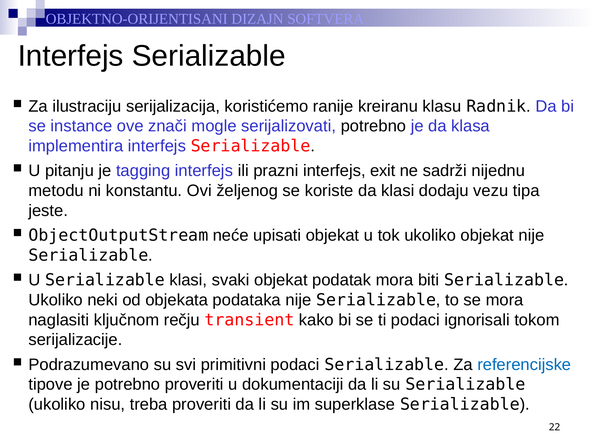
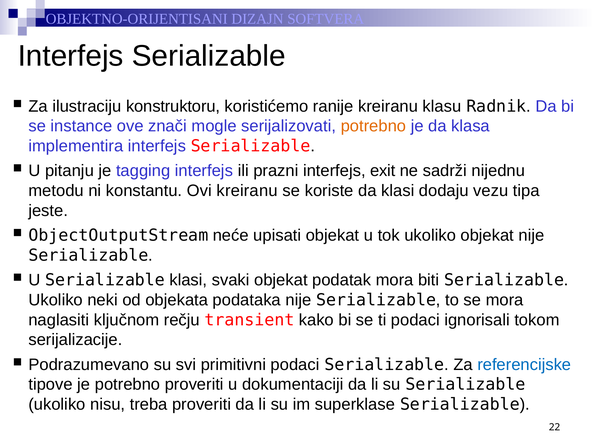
serijalizacija: serijalizacija -> konstruktoru
potrebno at (373, 126) colour: black -> orange
Ovi željenog: željenog -> kreiranu
